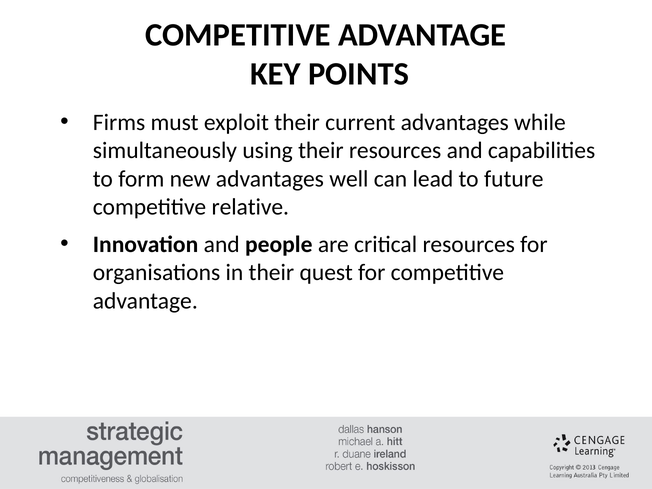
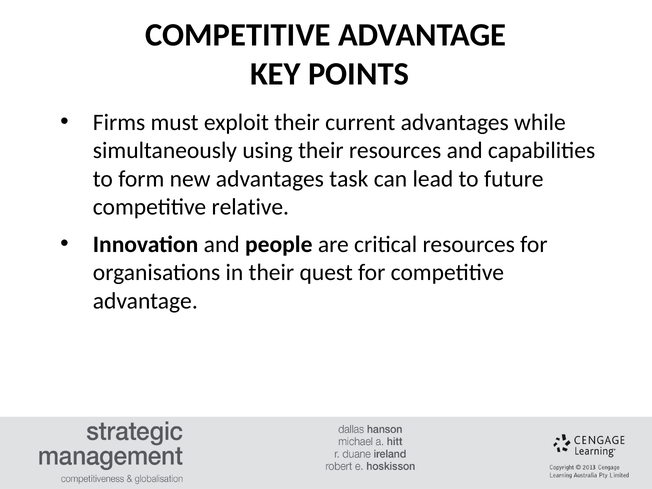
well: well -> task
